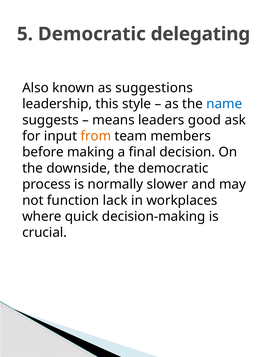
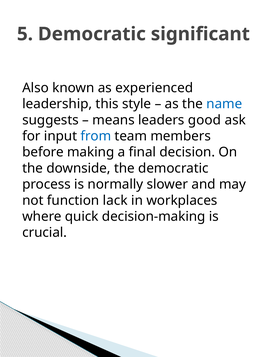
delegating: delegating -> significant
suggestions: suggestions -> experienced
from colour: orange -> blue
